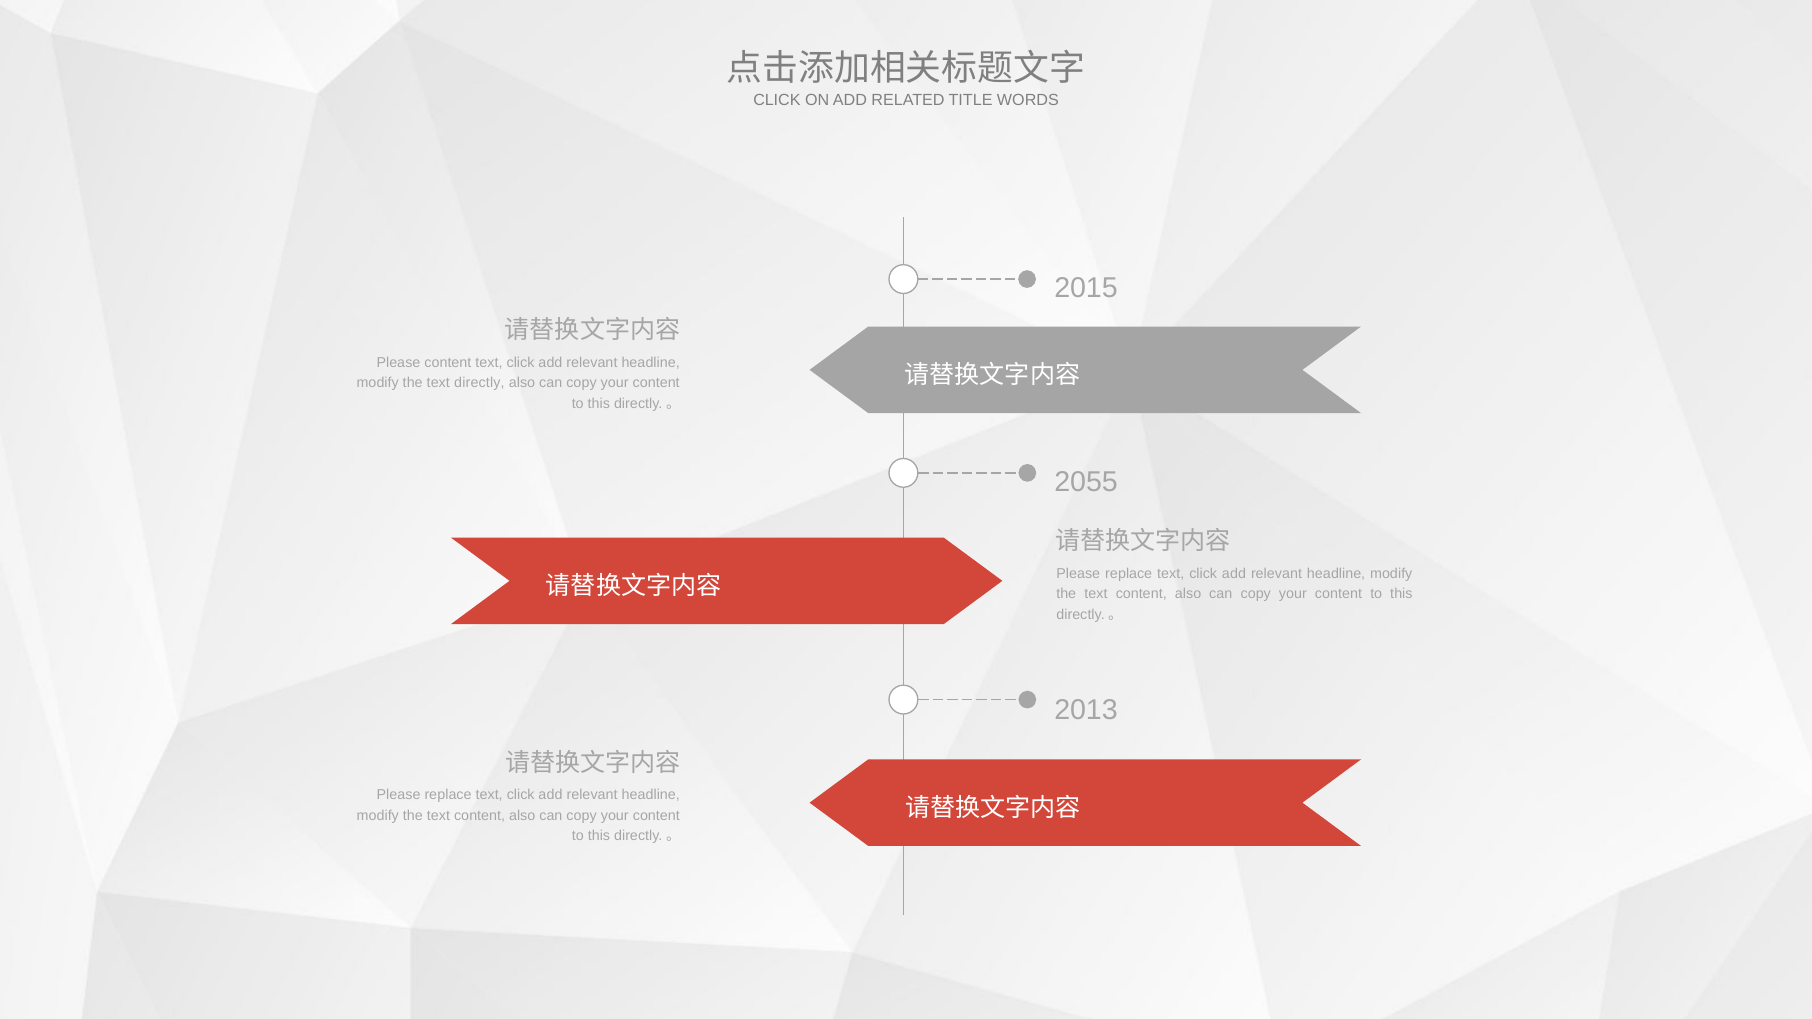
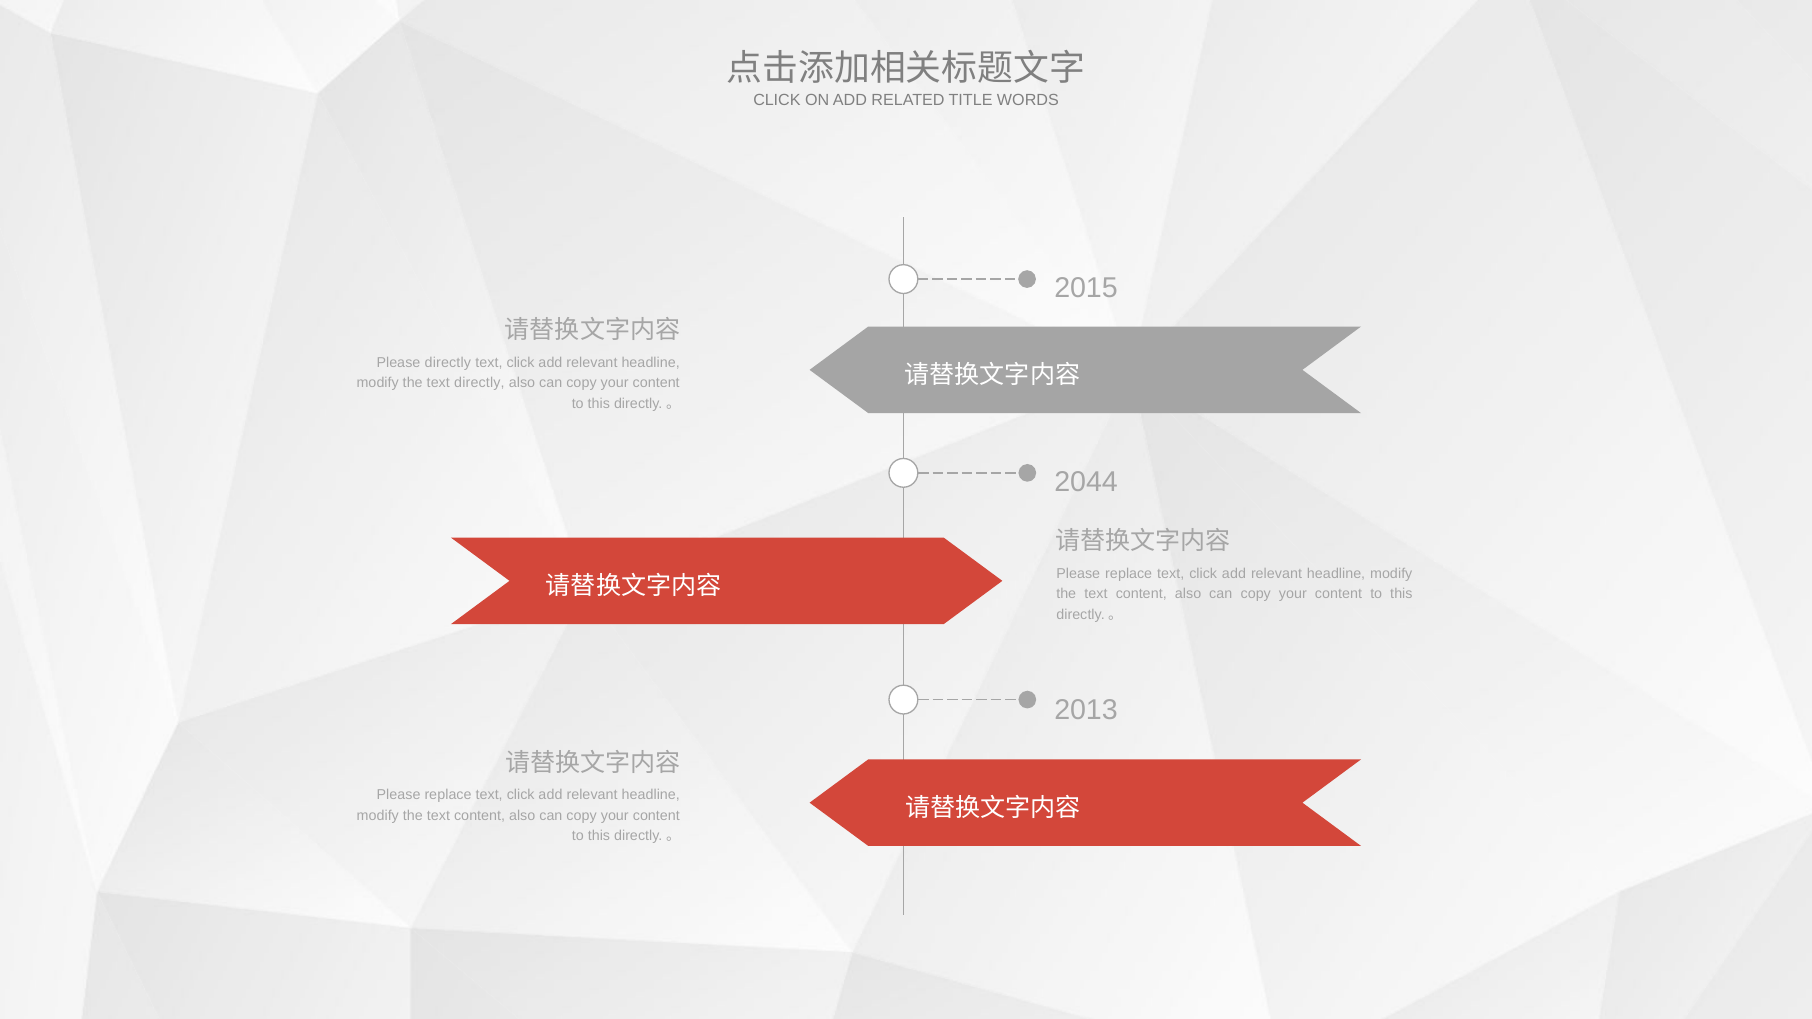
Please content: content -> directly
2055: 2055 -> 2044
